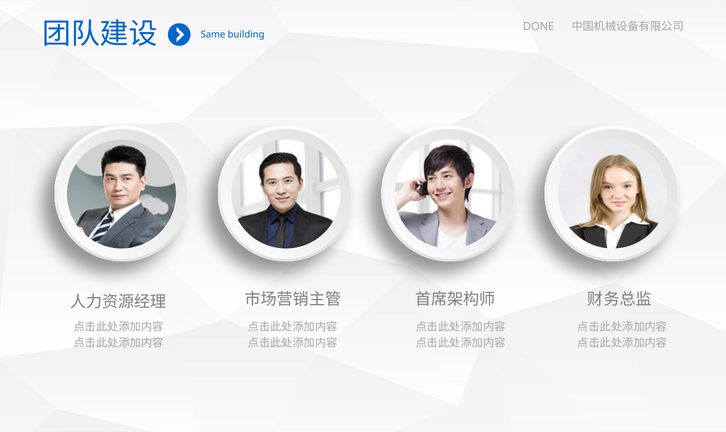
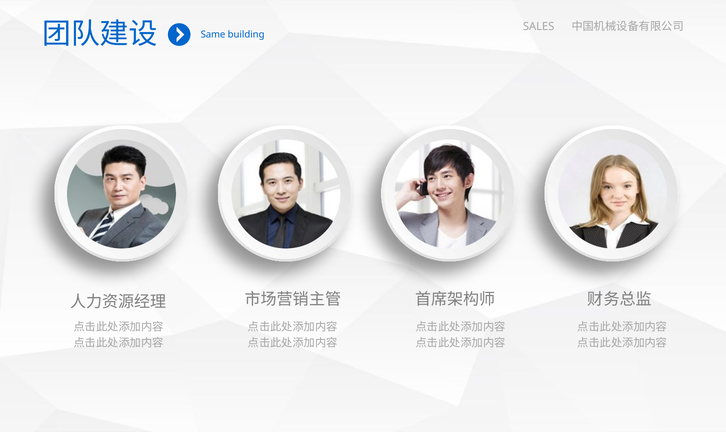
DONE: DONE -> SALES
